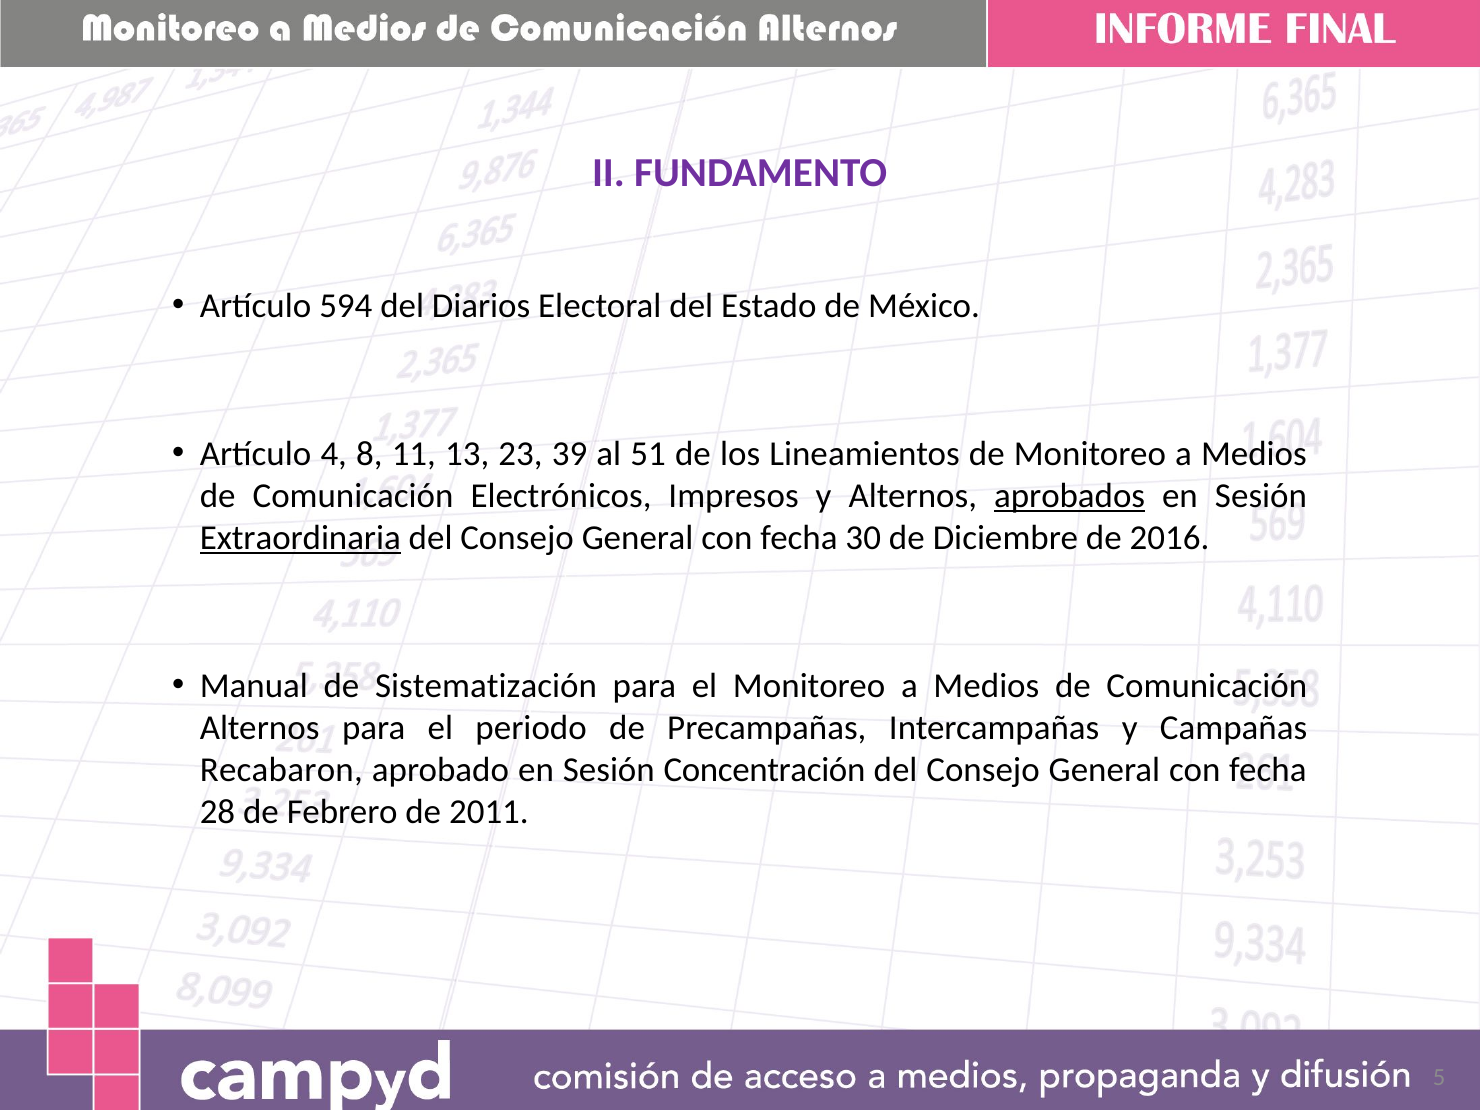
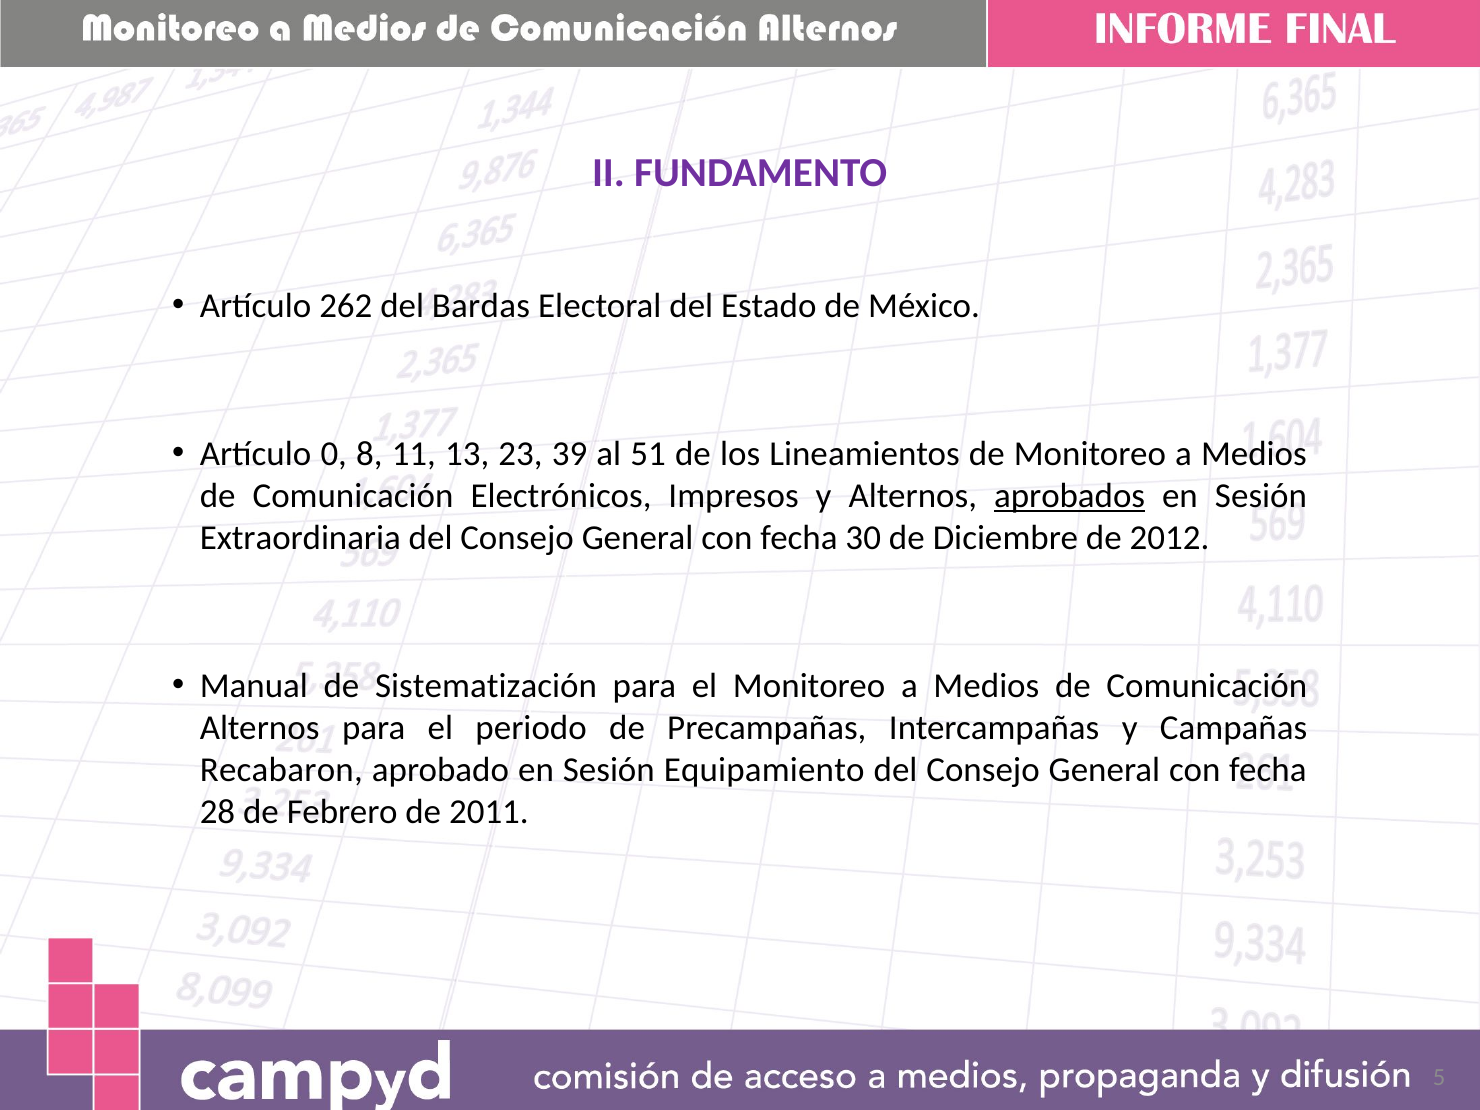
594: 594 -> 262
Diarios: Diarios -> Bardas
4: 4 -> 0
Extraordinaria underline: present -> none
2016: 2016 -> 2012
Concentración: Concentración -> Equipamiento
